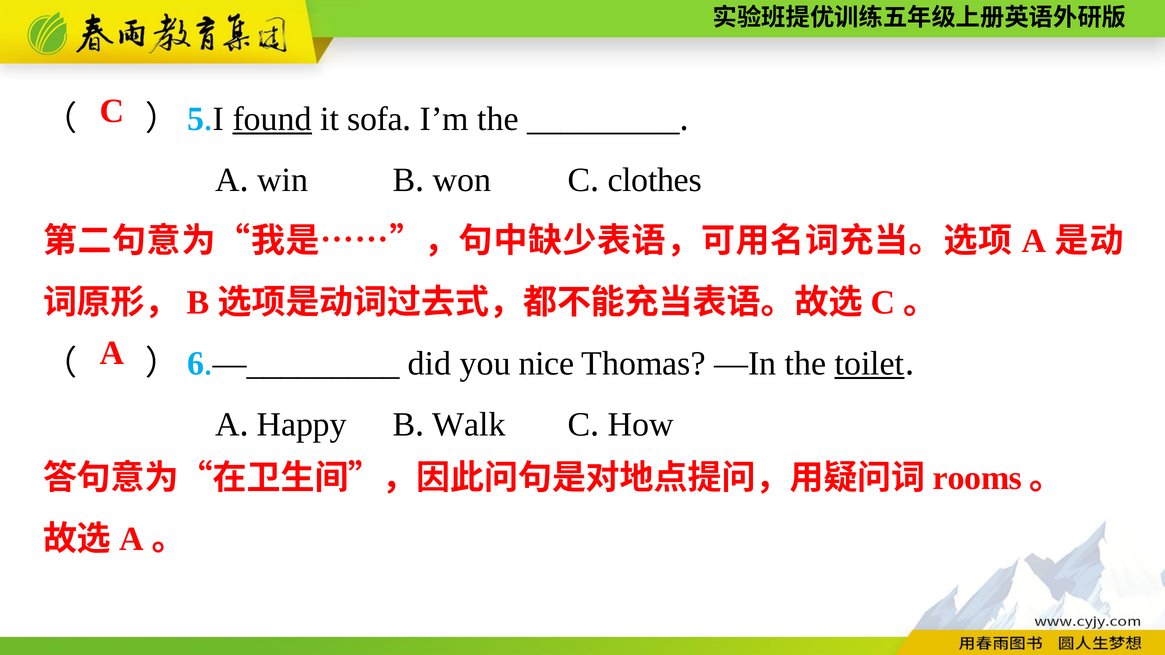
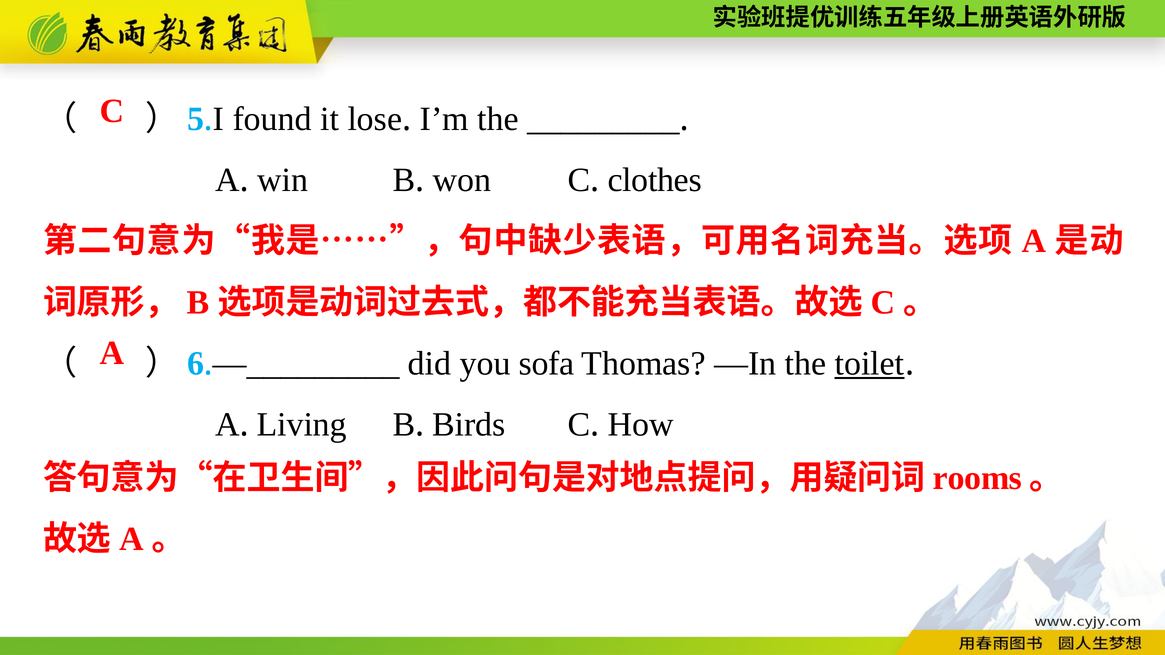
found underline: present -> none
sofa: sofa -> lose
nice: nice -> sofa
Happy: Happy -> Living
Walk: Walk -> Birds
